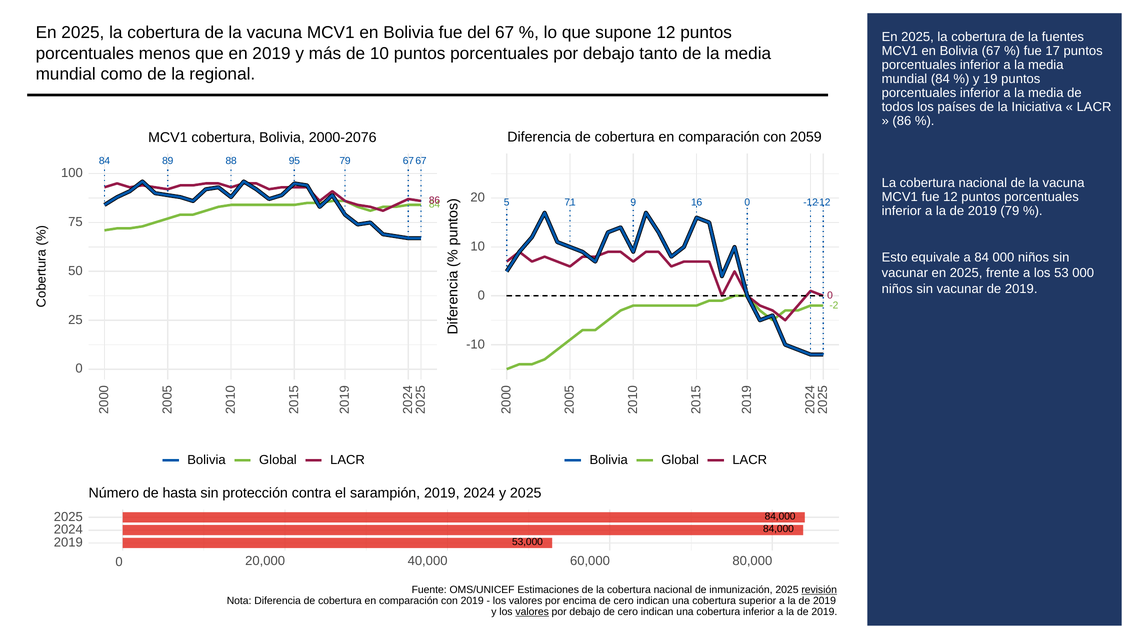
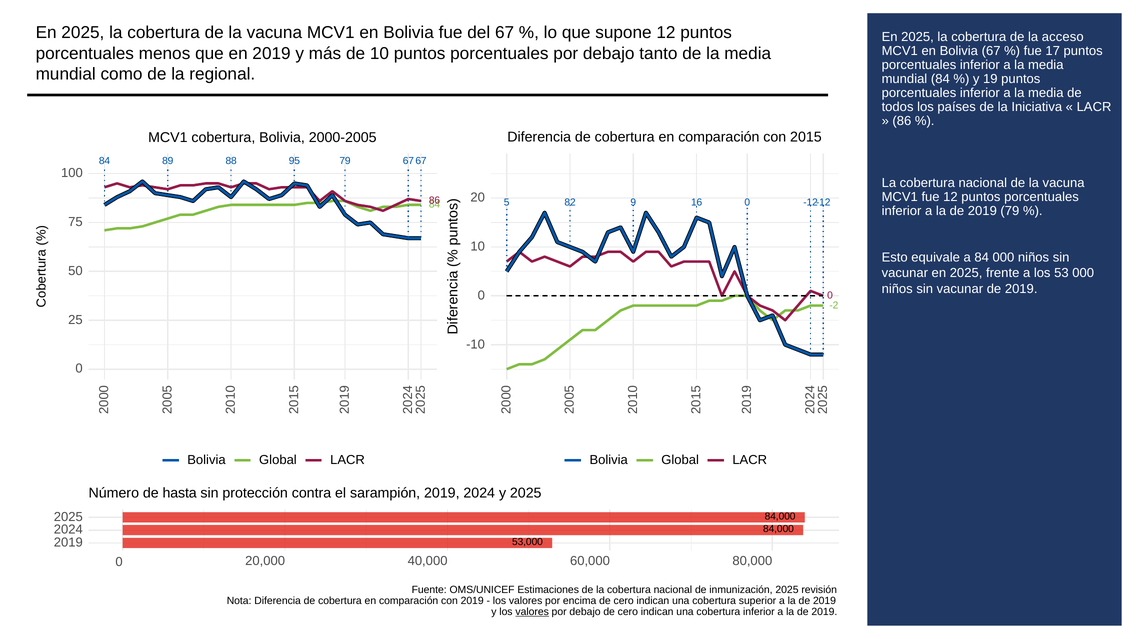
fuentes: fuentes -> acceso
2059: 2059 -> 2015
2000-2076: 2000-2076 -> 2000-2005
71: 71 -> 82
revisión underline: present -> none
